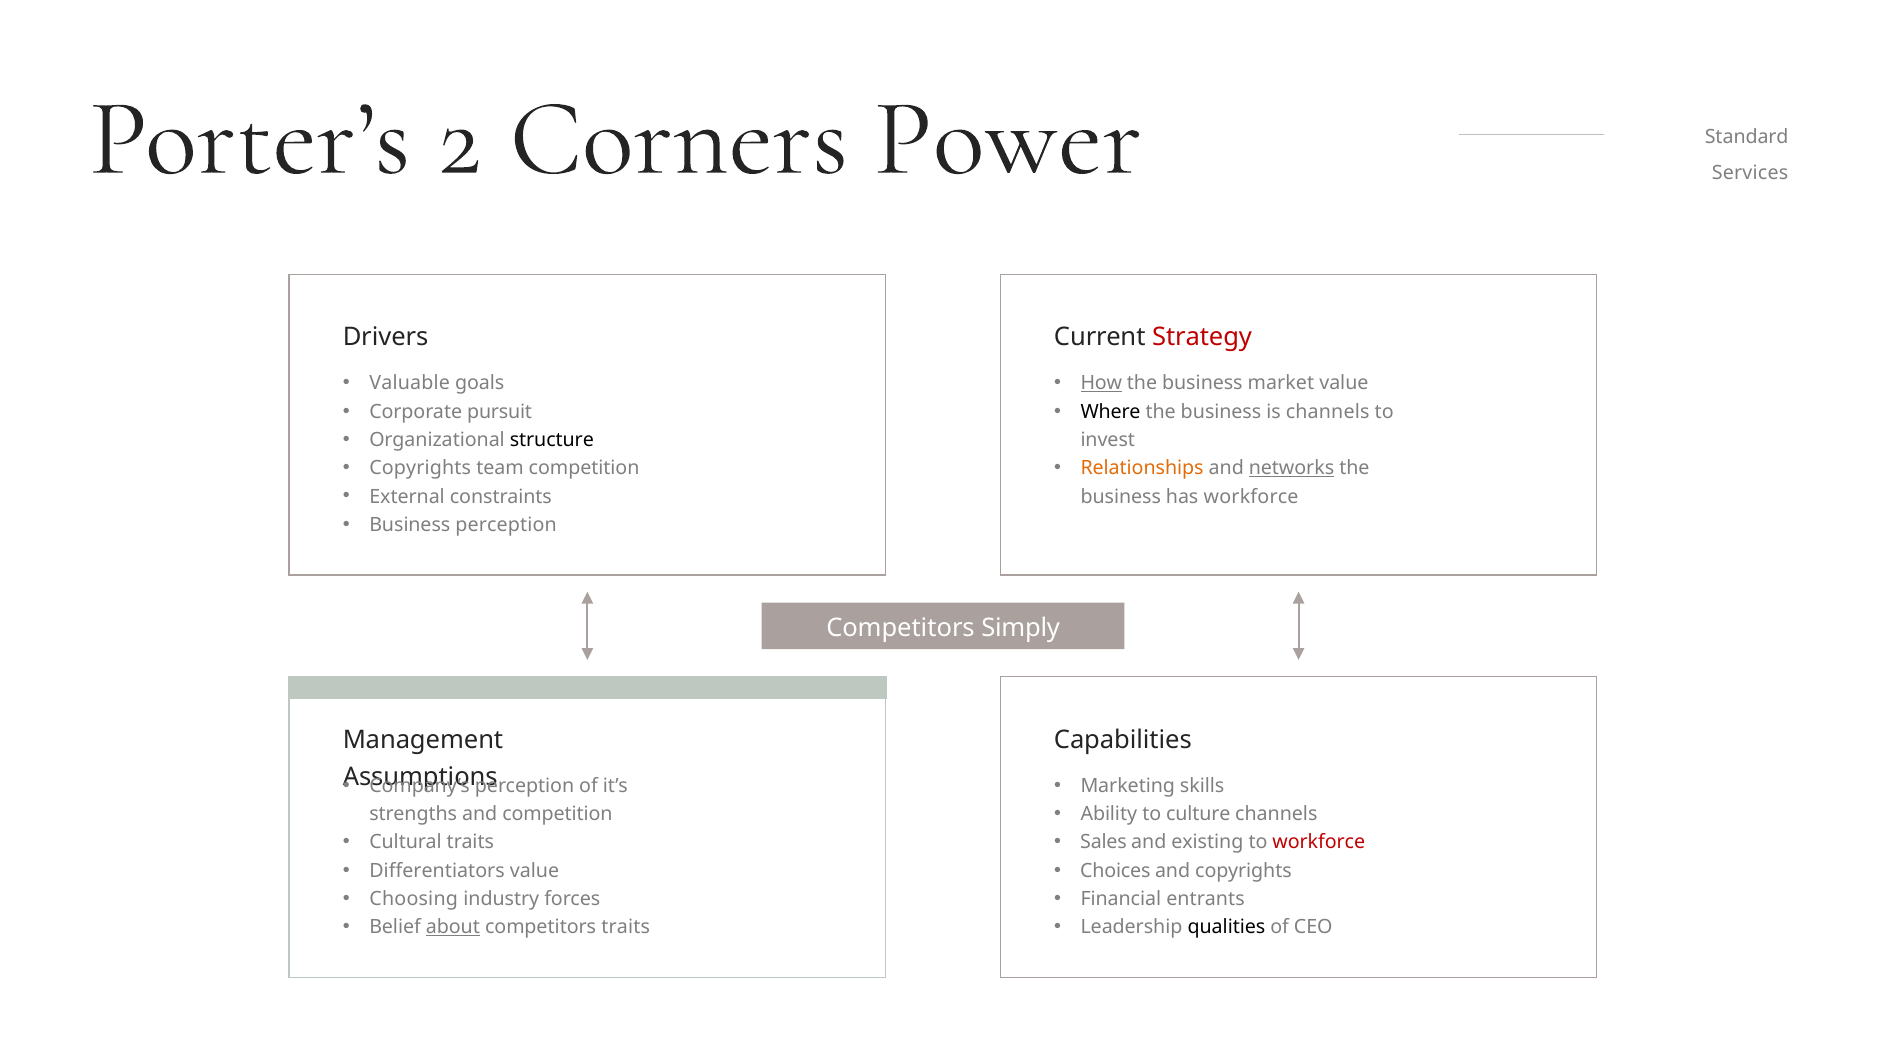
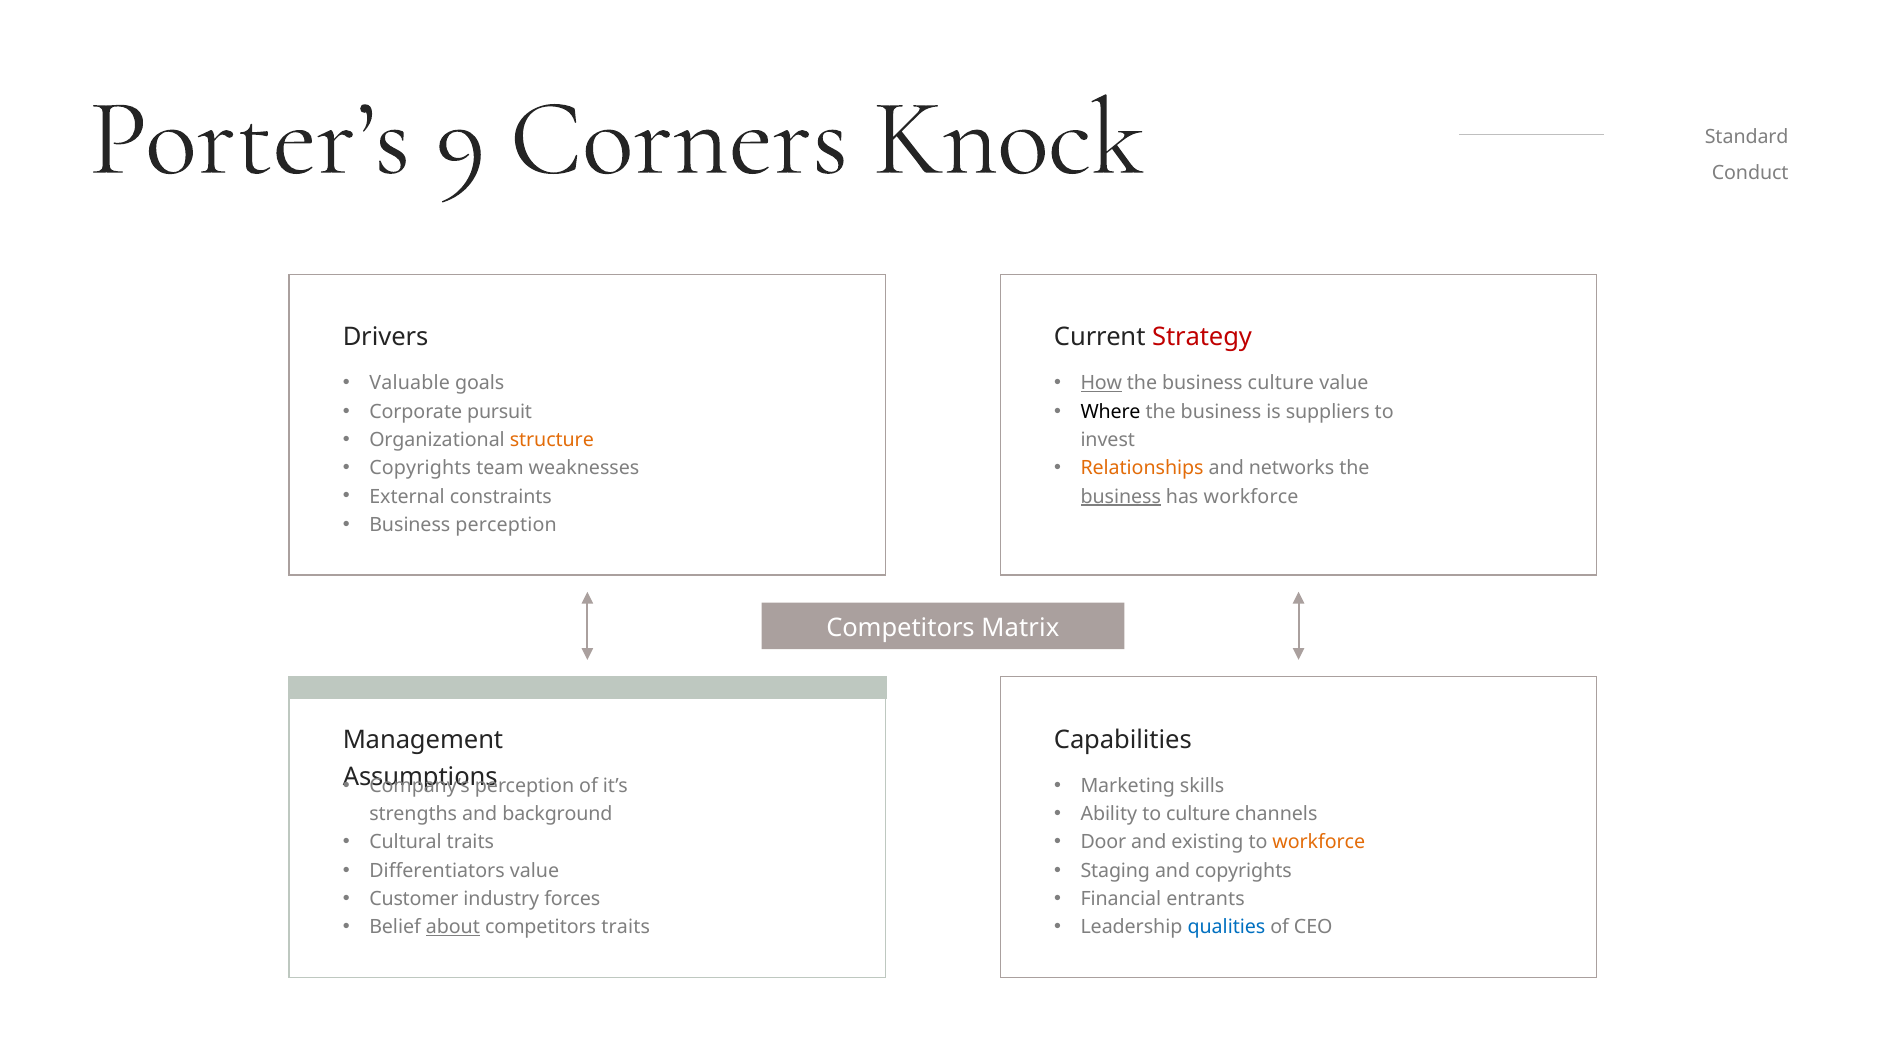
2: 2 -> 9
Power: Power -> Knock
Services: Services -> Conduct
business market: market -> culture
is channels: channels -> suppliers
structure colour: black -> orange
team competition: competition -> weaknesses
networks underline: present -> none
business at (1121, 496) underline: none -> present
Simply: Simply -> Matrix
and competition: competition -> background
Sales: Sales -> Door
workforce at (1319, 842) colour: red -> orange
Choices: Choices -> Staging
Choosing: Choosing -> Customer
qualities colour: black -> blue
